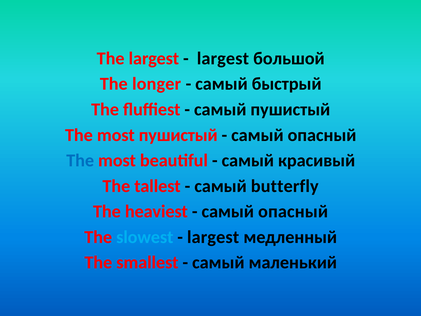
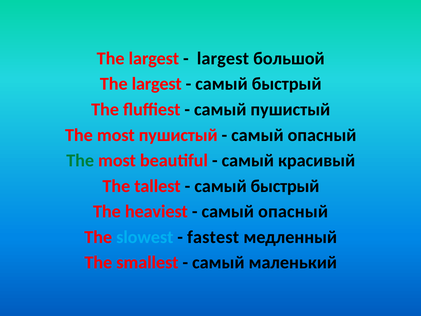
longer at (157, 84): longer -> largest
The at (80, 160) colour: blue -> green
butterfly at (285, 186): butterfly -> быстрый
largest at (213, 237): largest -> fastest
